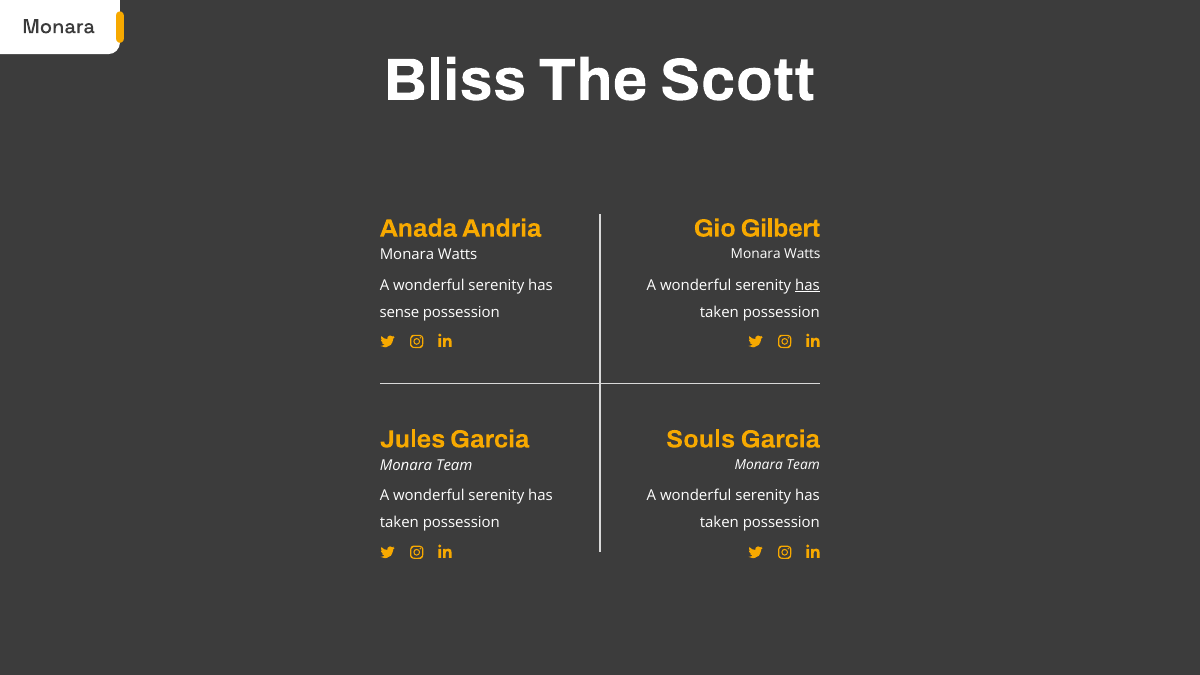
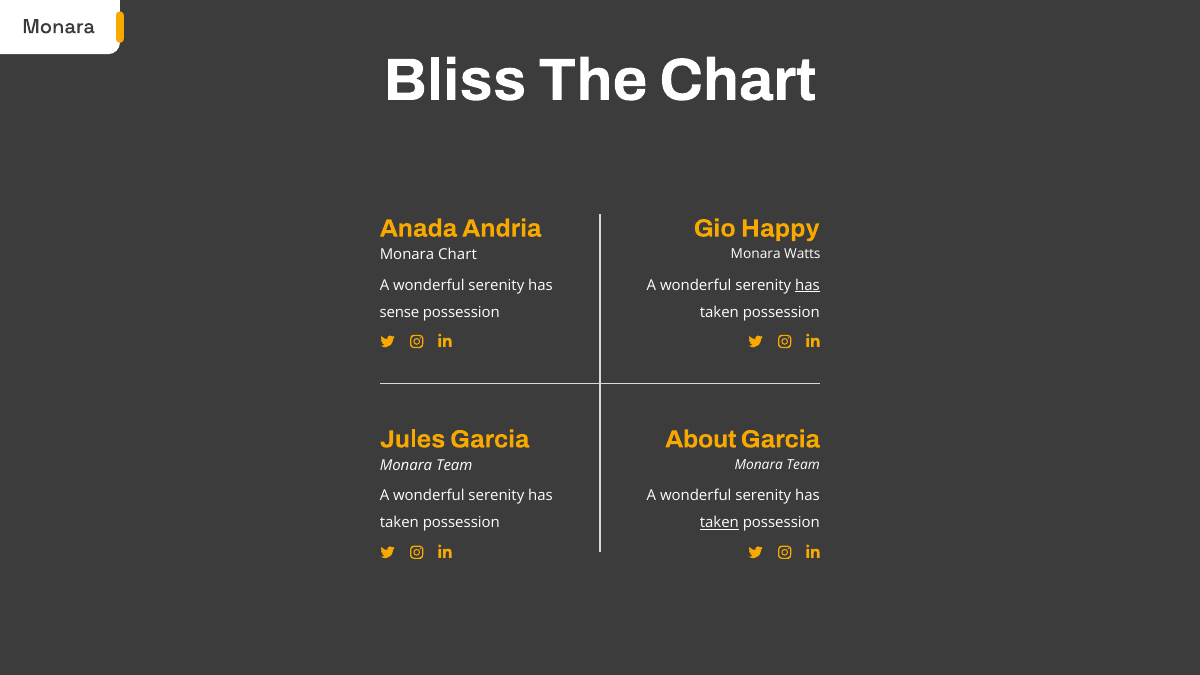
The Scott: Scott -> Chart
Gilbert: Gilbert -> Happy
Watts at (458, 254): Watts -> Chart
Souls: Souls -> About
taken at (719, 523) underline: none -> present
